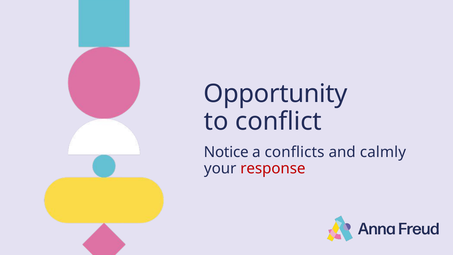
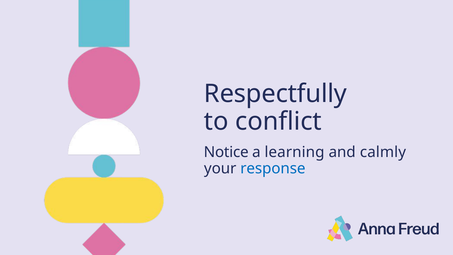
Opportunity: Opportunity -> Respectfully
conflicts: conflicts -> learning
response colour: red -> blue
